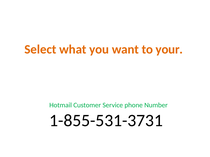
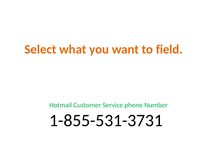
your: your -> field
